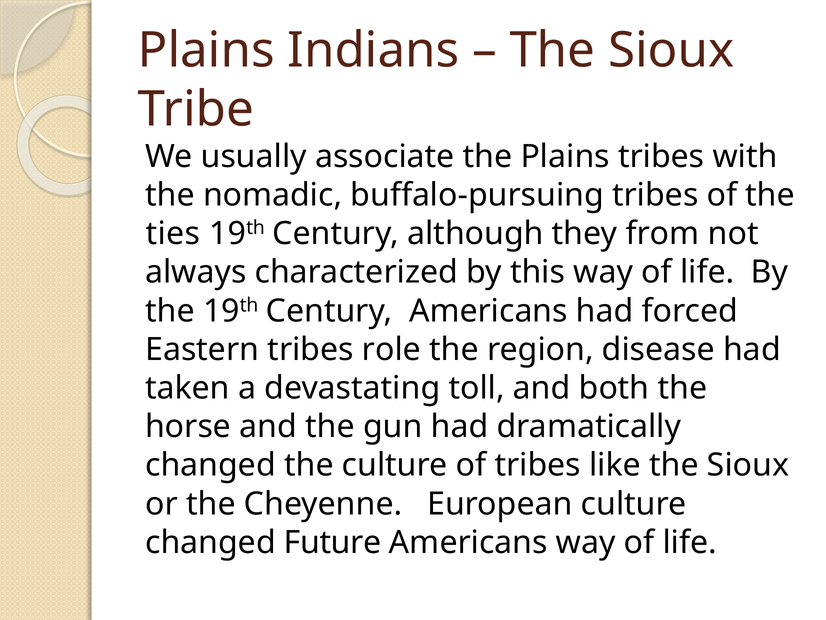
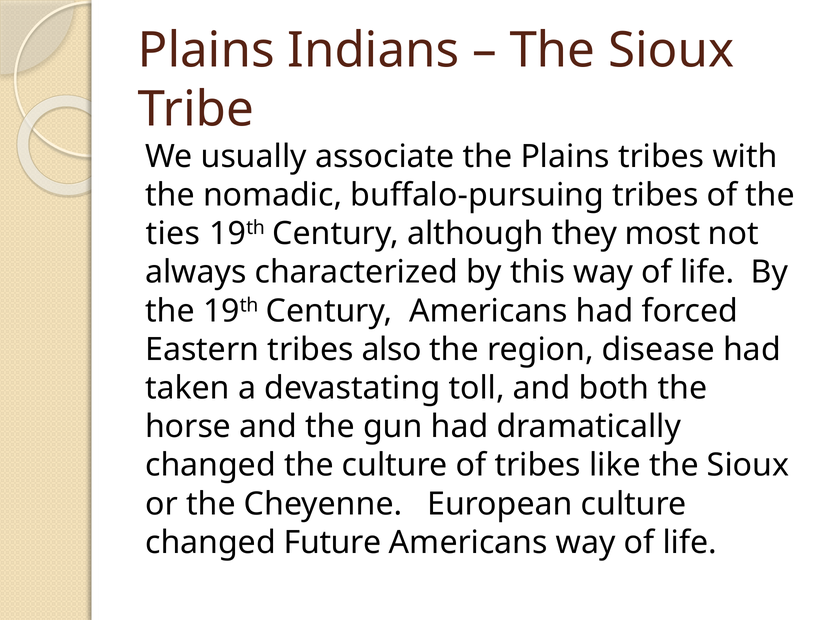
from: from -> most
role: role -> also
